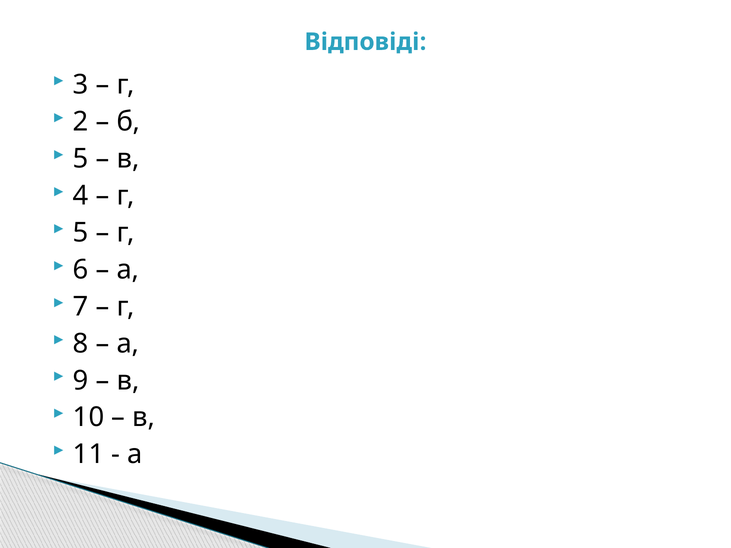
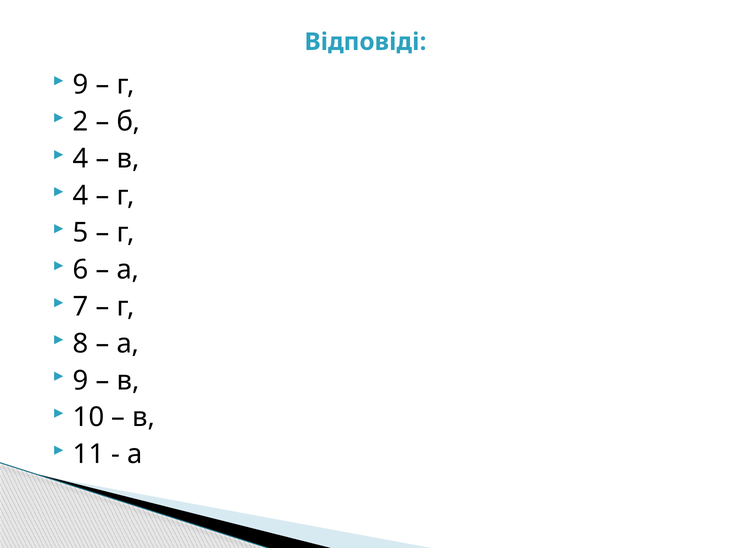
3 at (81, 85): 3 -> 9
5 at (81, 159): 5 -> 4
